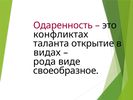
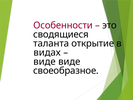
Одаренность: Одаренность -> Особенности
конфликтах: конфликтах -> сводящиеся
рода at (45, 61): рода -> виде
